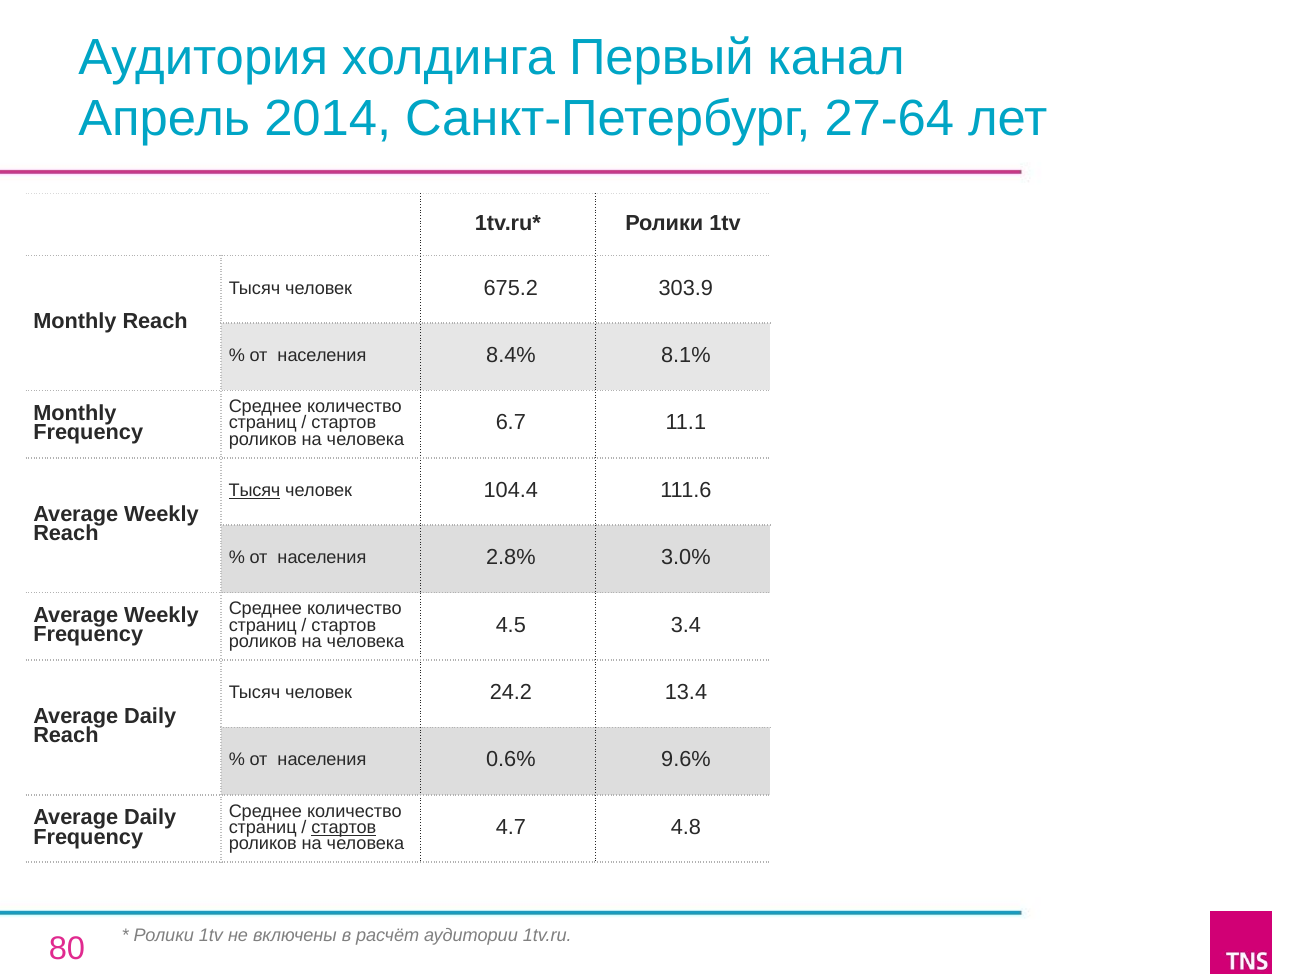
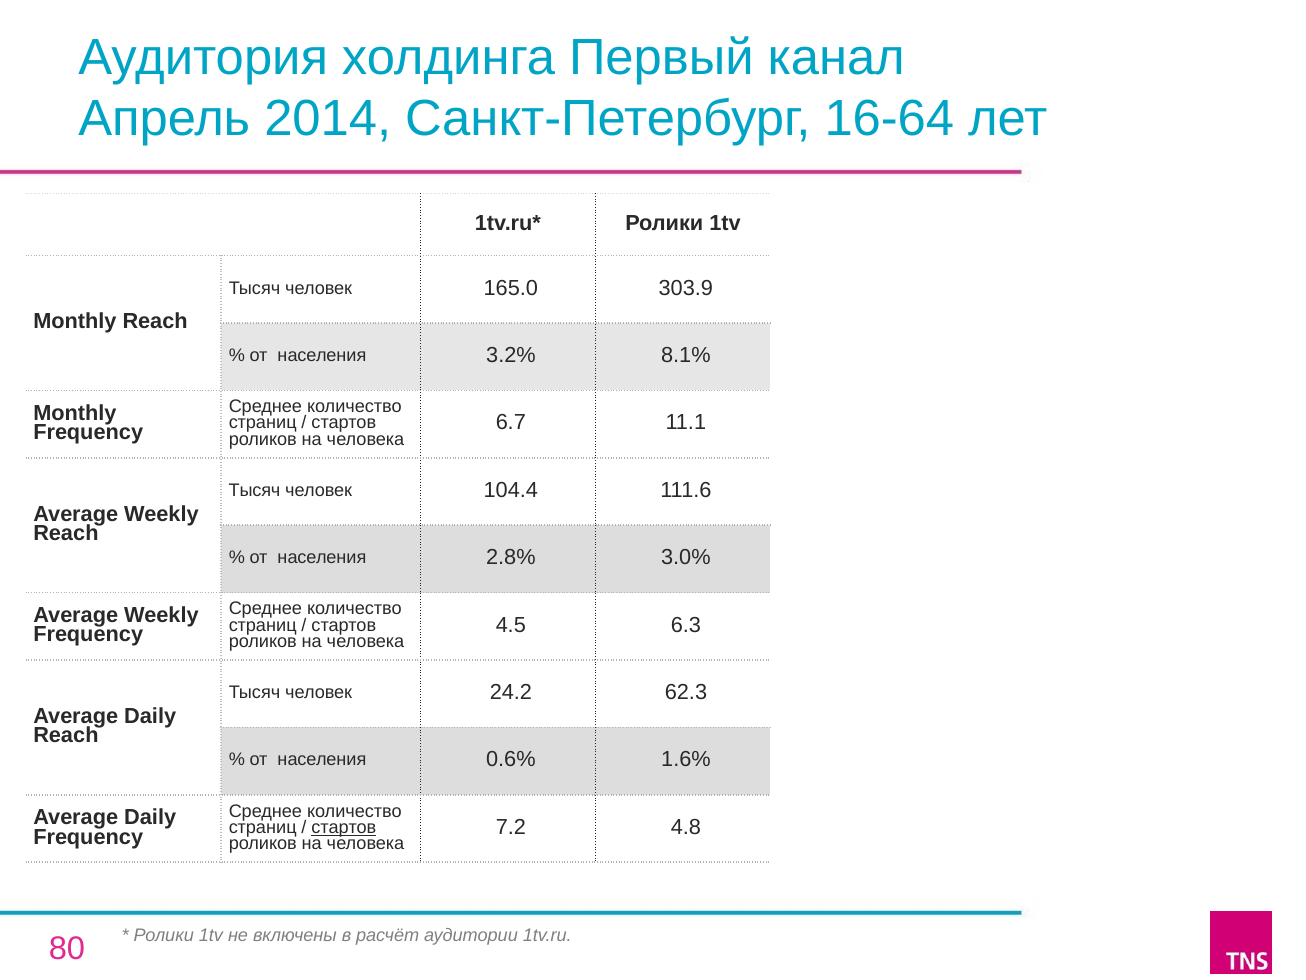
27-64: 27-64 -> 16-64
675.2: 675.2 -> 165.0
8.4%: 8.4% -> 3.2%
Тысяч at (255, 490) underline: present -> none
3.4: 3.4 -> 6.3
13.4: 13.4 -> 62.3
9.6%: 9.6% -> 1.6%
4.7: 4.7 -> 7.2
